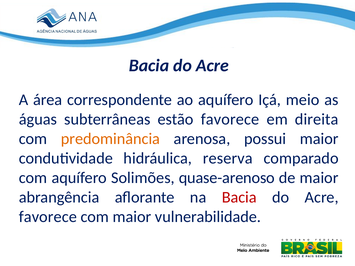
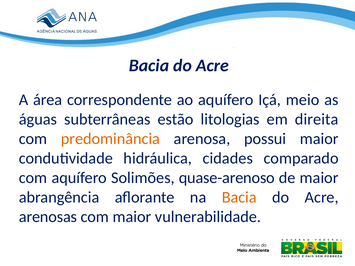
estão favorece: favorece -> litologias
reserva: reserva -> cidades
Bacia at (239, 197) colour: red -> orange
favorece at (48, 217): favorece -> arenosas
